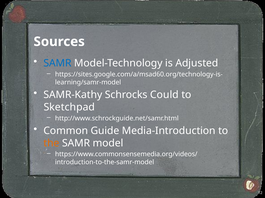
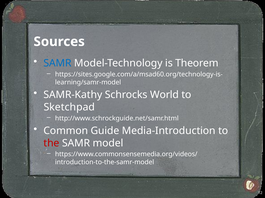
Adjusted: Adjusted -> Theorem
Could: Could -> World
the colour: orange -> red
